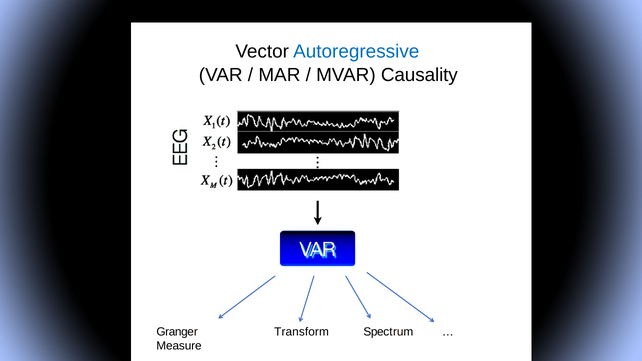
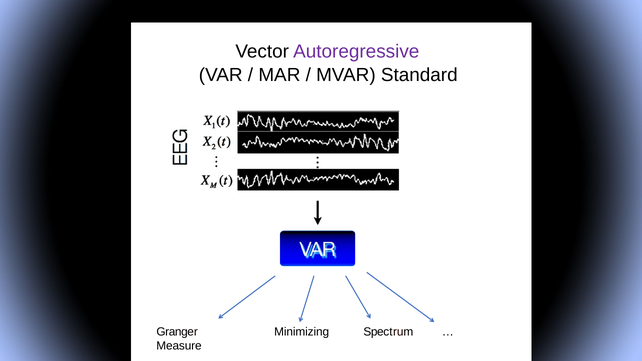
Autoregressive colour: blue -> purple
Causality: Causality -> Standard
Transform: Transform -> Minimizing
